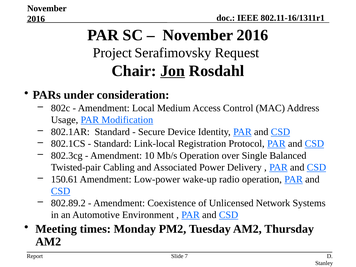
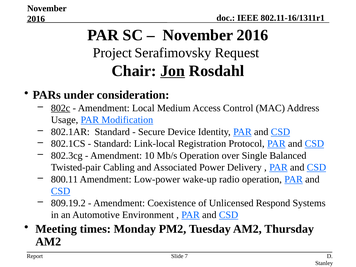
802c underline: none -> present
150.61: 150.61 -> 800.11
802.89.2: 802.89.2 -> 809.19.2
Network: Network -> Respond
